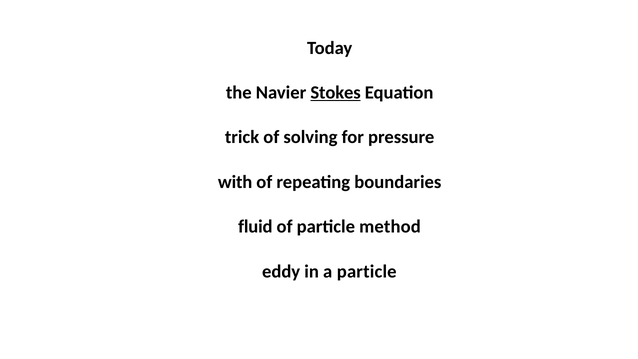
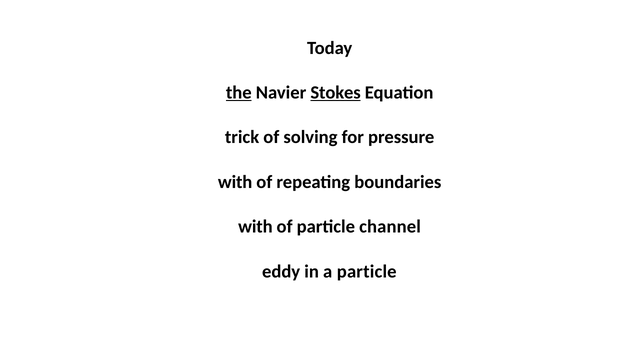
the underline: none -> present
fluid at (255, 227): fluid -> with
method: method -> channel
